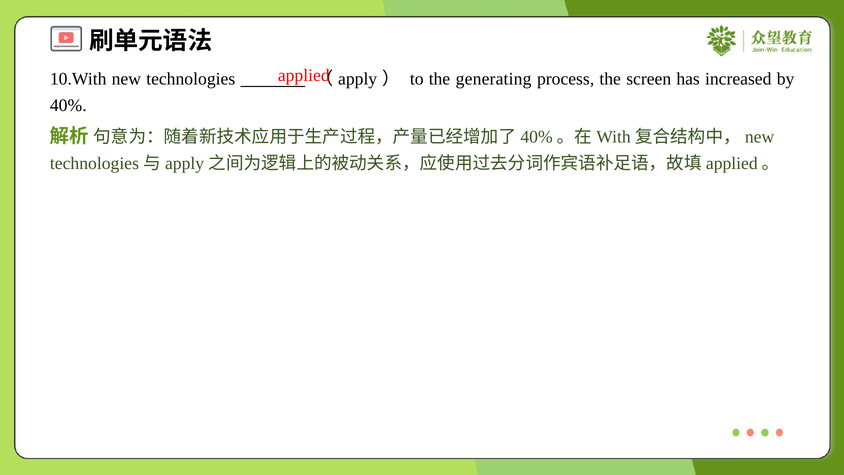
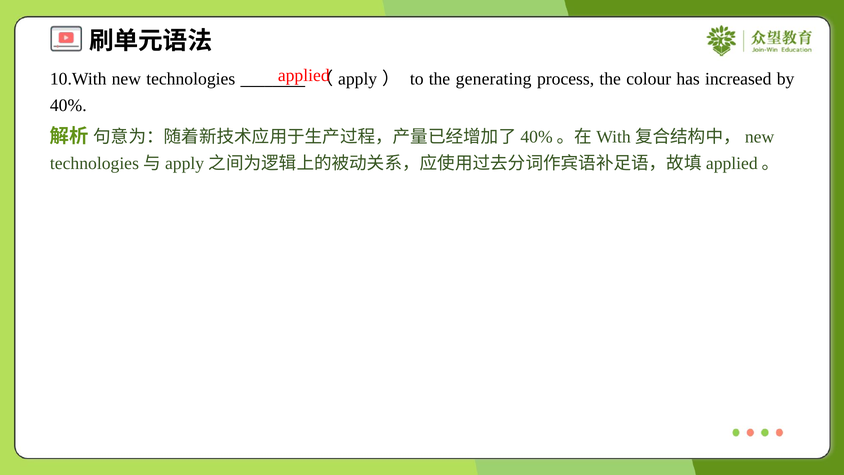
screen: screen -> colour
